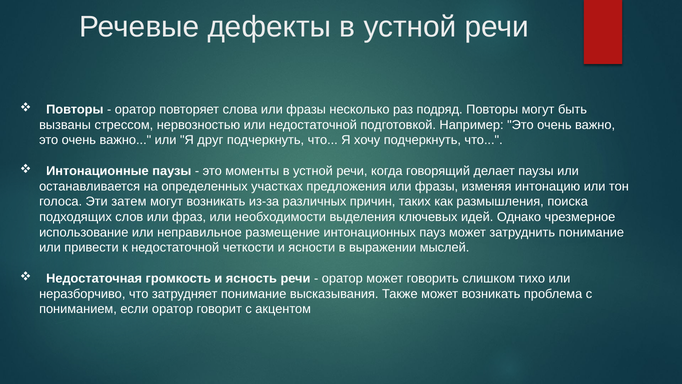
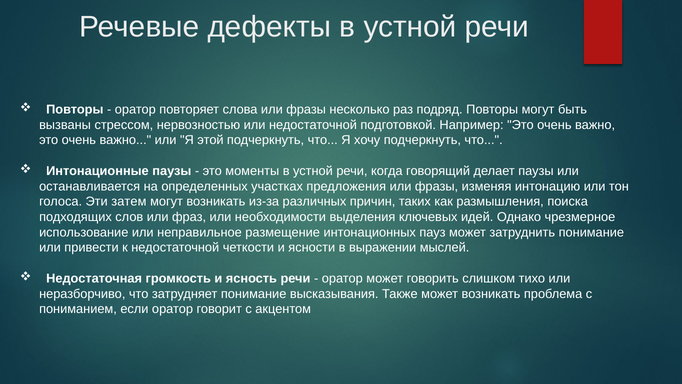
друг: друг -> этой
